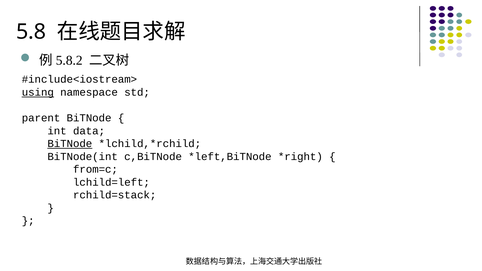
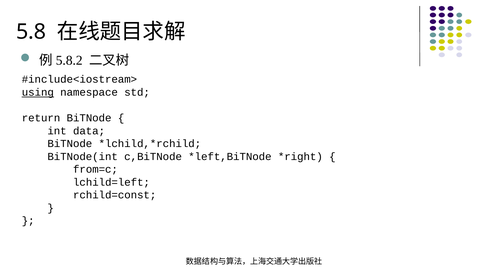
parent: parent -> return
BiTNode at (70, 144) underline: present -> none
rchild=stack: rchild=stack -> rchild=const
